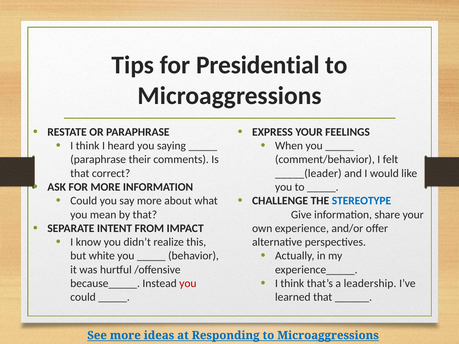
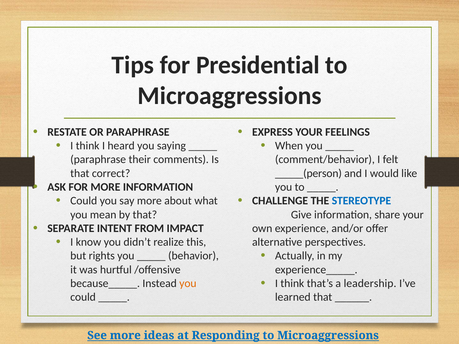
_____(leader: _____(leader -> _____(person
white: white -> rights
you at (188, 284) colour: red -> orange
